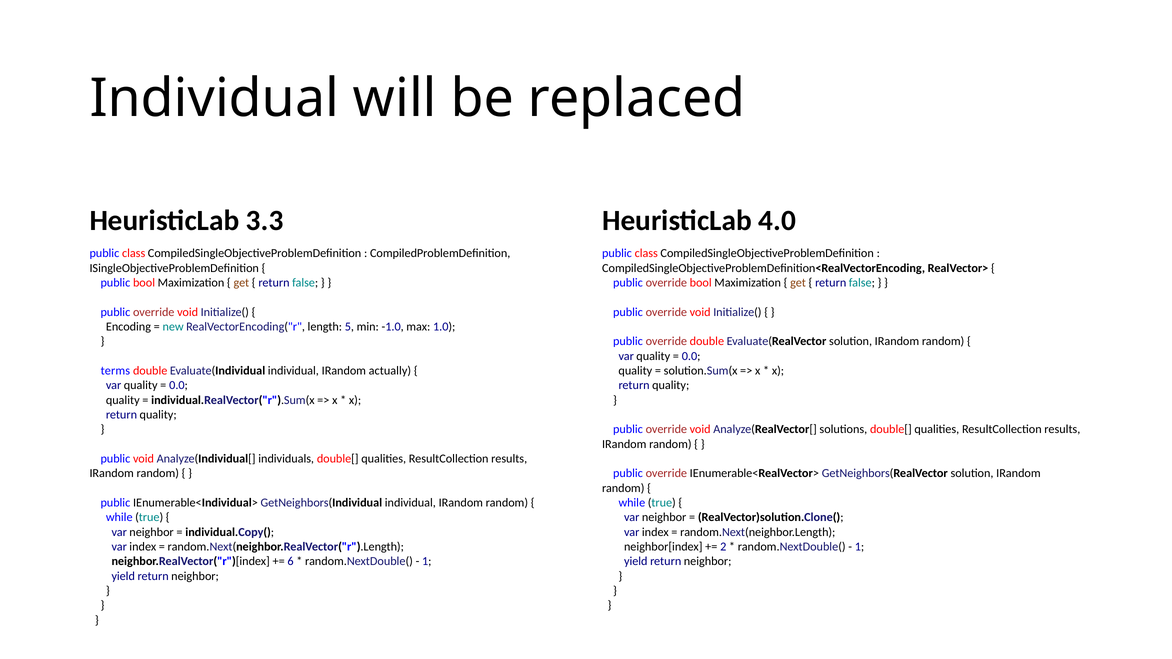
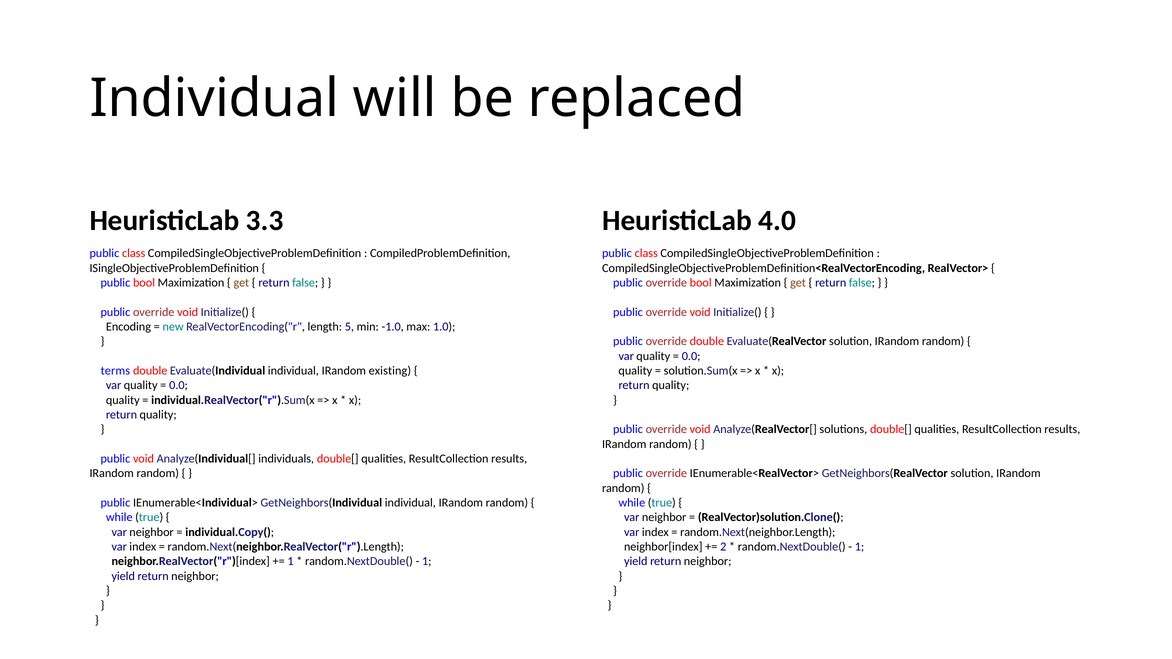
actually: actually -> existing
6 at (291, 562): 6 -> 1
